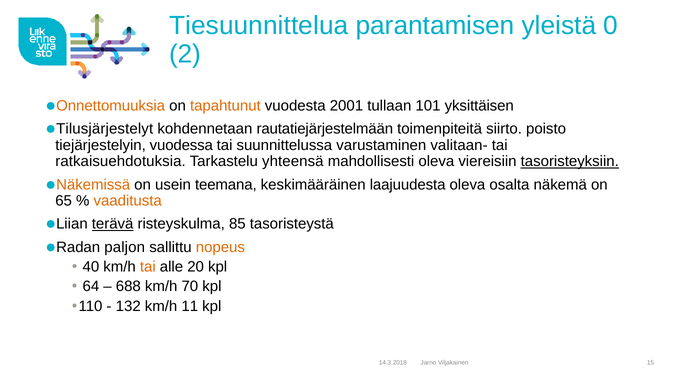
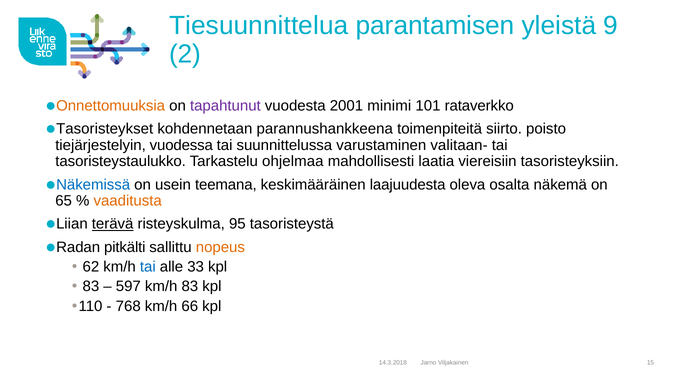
0: 0 -> 9
tapahtunut colour: orange -> purple
tullaan: tullaan -> minimi
yksittäisen: yksittäisen -> rataverkko
Tilusjärjestelyt: Tilusjärjestelyt -> Tasoristeykset
rautatiejärjestelmään: rautatiejärjestelmään -> parannushankkeena
ratkaisuehdotuksia: ratkaisuehdotuksia -> tasoristeystaulukko
yhteensä: yhteensä -> ohjelmaa
mahdollisesti oleva: oleva -> laatia
tasoristeyksiin underline: present -> none
Näkemissä colour: orange -> blue
85: 85 -> 95
paljon: paljon -> pitkälti
40: 40 -> 62
tai at (148, 267) colour: orange -> blue
20: 20 -> 33
64 at (91, 287): 64 -> 83
688: 688 -> 597
km/h 70: 70 -> 83
132: 132 -> 768
11: 11 -> 66
